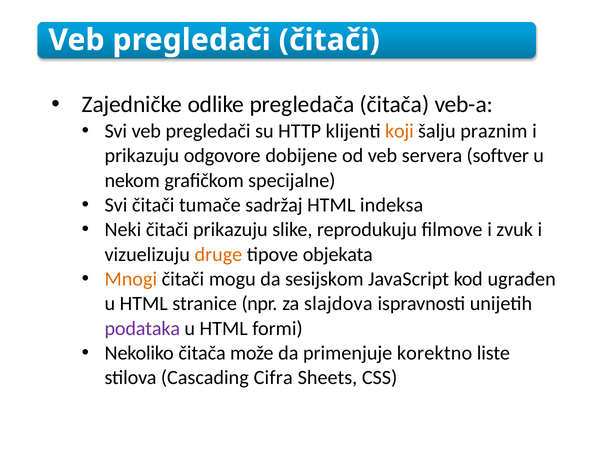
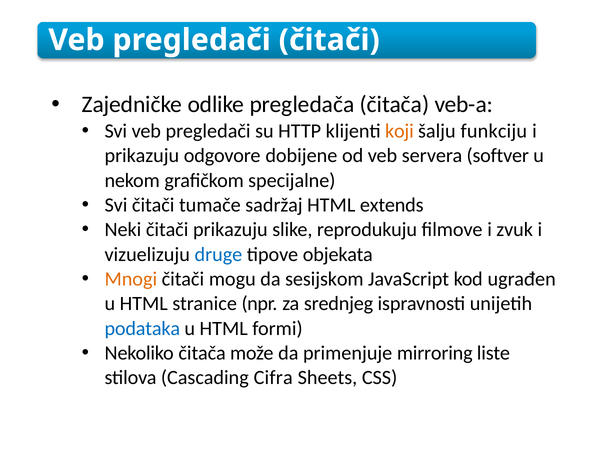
praznim: praznim -> funkciju
indeksa: indeksa -> extends
druge colour: orange -> blue
slajdova: slajdova -> srednjeg
podataka colour: purple -> blue
korektno: korektno -> mirroring
